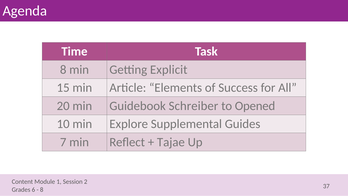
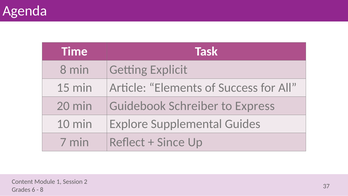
Opened: Opened -> Express
Tajae: Tajae -> Since
